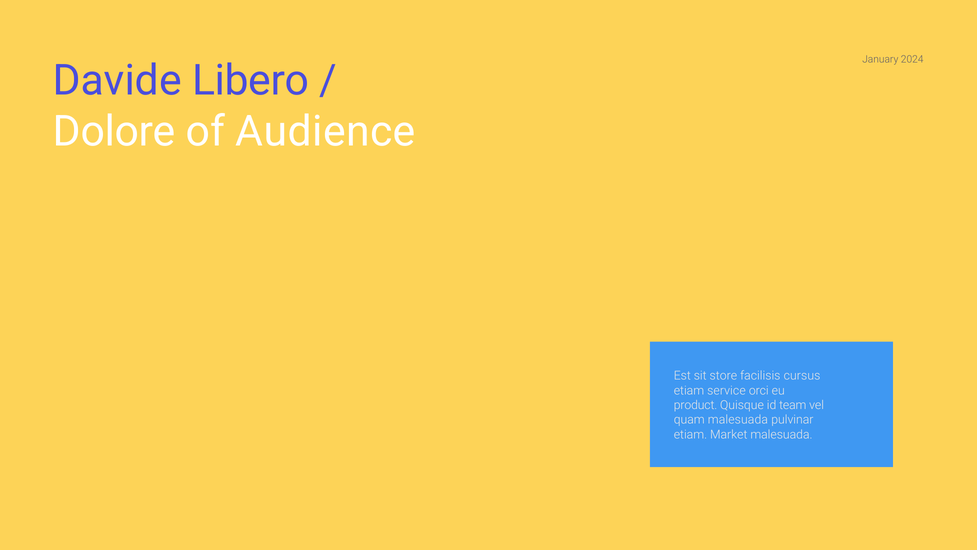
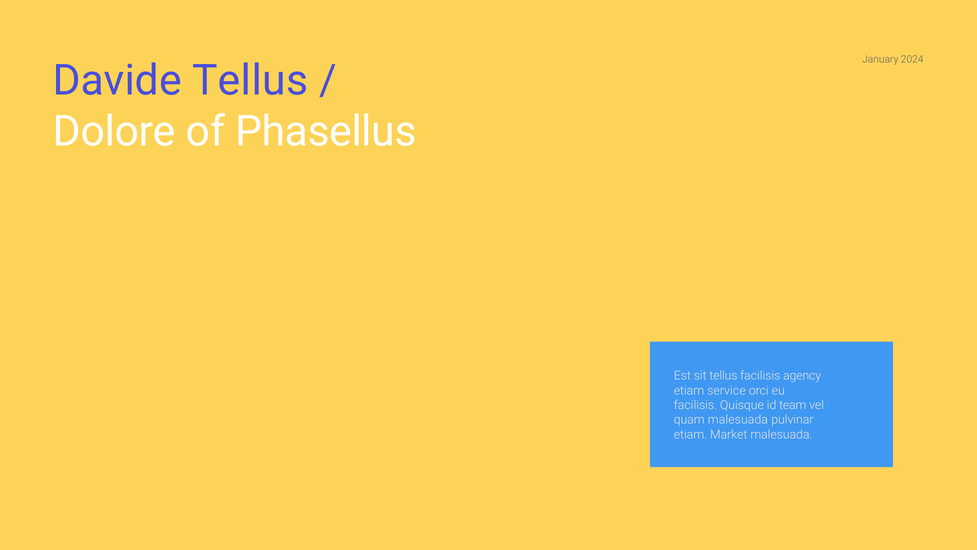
Davide Libero: Libero -> Tellus
Audience: Audience -> Phasellus
sit store: store -> tellus
cursus: cursus -> agency
product at (696, 405): product -> facilisis
